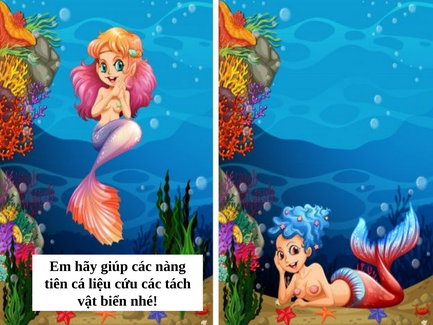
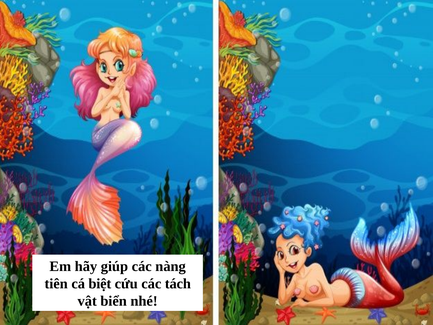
liệu: liệu -> biệt
